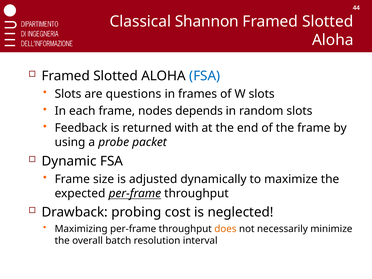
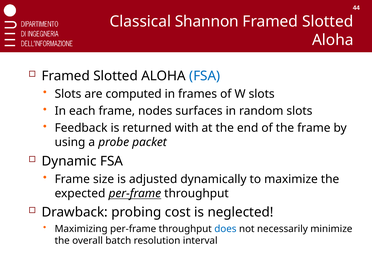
questions: questions -> computed
depends: depends -> surfaces
does colour: orange -> blue
